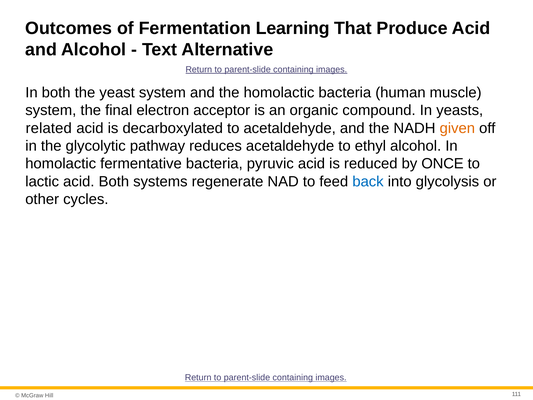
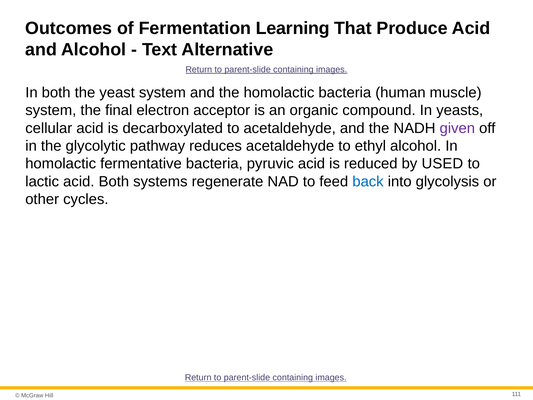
related: related -> cellular
given colour: orange -> purple
ONCE: ONCE -> USED
